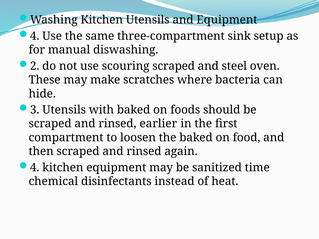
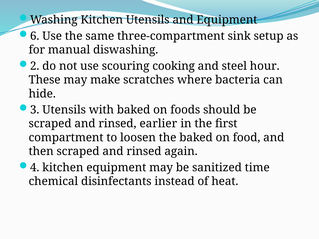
4 at (35, 36): 4 -> 6
scouring scraped: scraped -> cooking
oven: oven -> hour
